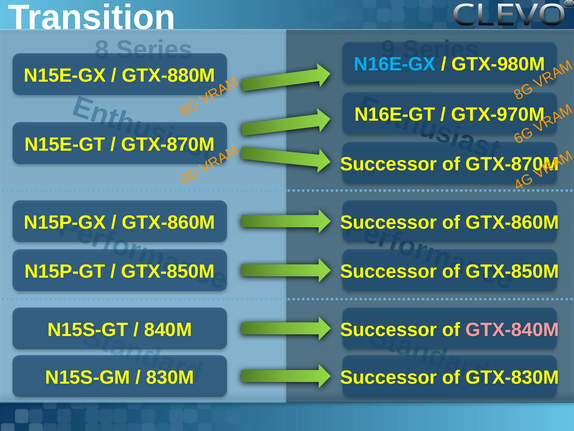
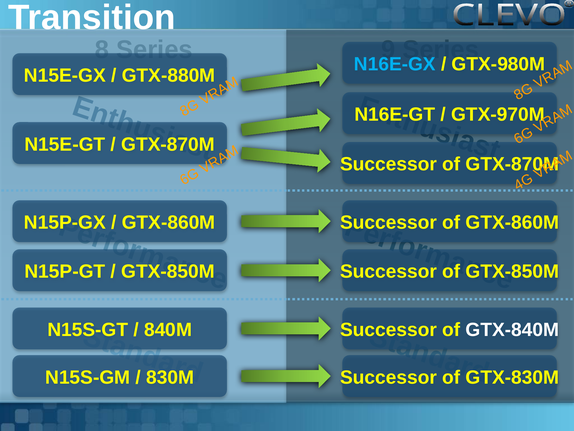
GTX-840M colour: pink -> white
